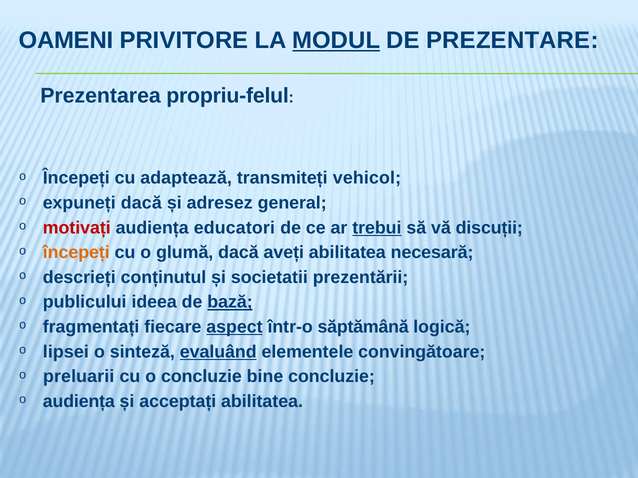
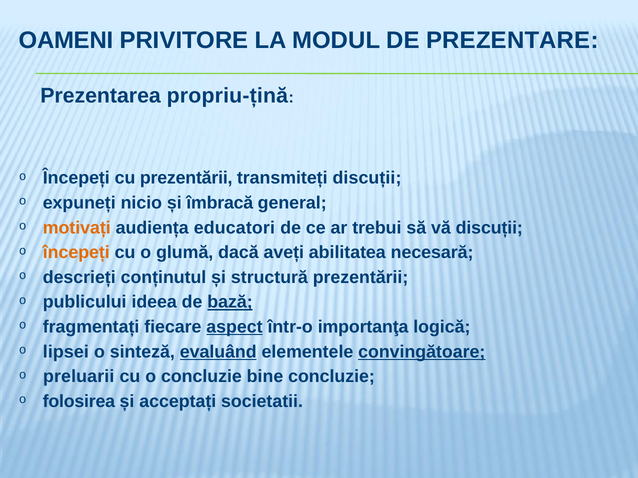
MODUL underline: present -> none
propriu-felul: propriu-felul -> propriu-țină
cu adaptează: adaptează -> prezentării
transmiteți vehicol: vehicol -> discuții
expuneți dacă: dacă -> nicio
adresez: adresez -> îmbracă
motivați colour: red -> orange
trebui underline: present -> none
societatii: societatii -> structură
săptămână: săptămână -> importanţa
convingătoare underline: none -> present
o audiența: audiența -> folosirea
acceptați abilitatea: abilitatea -> societatii
